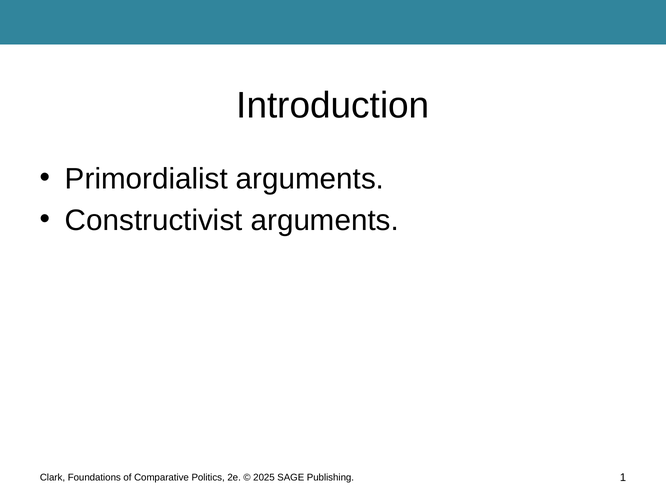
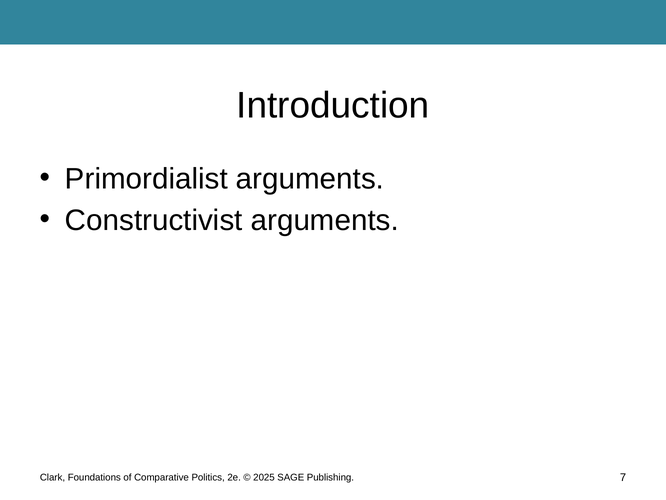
1: 1 -> 7
